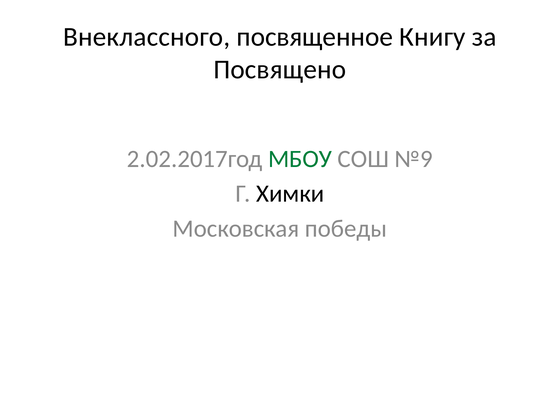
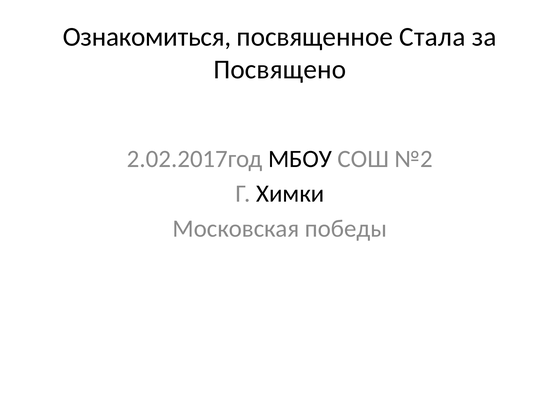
Внеклассного: Внеклассного -> Ознакомиться
Книгу: Книгу -> Стала
МБОУ colour: green -> black
№9: №9 -> №2
